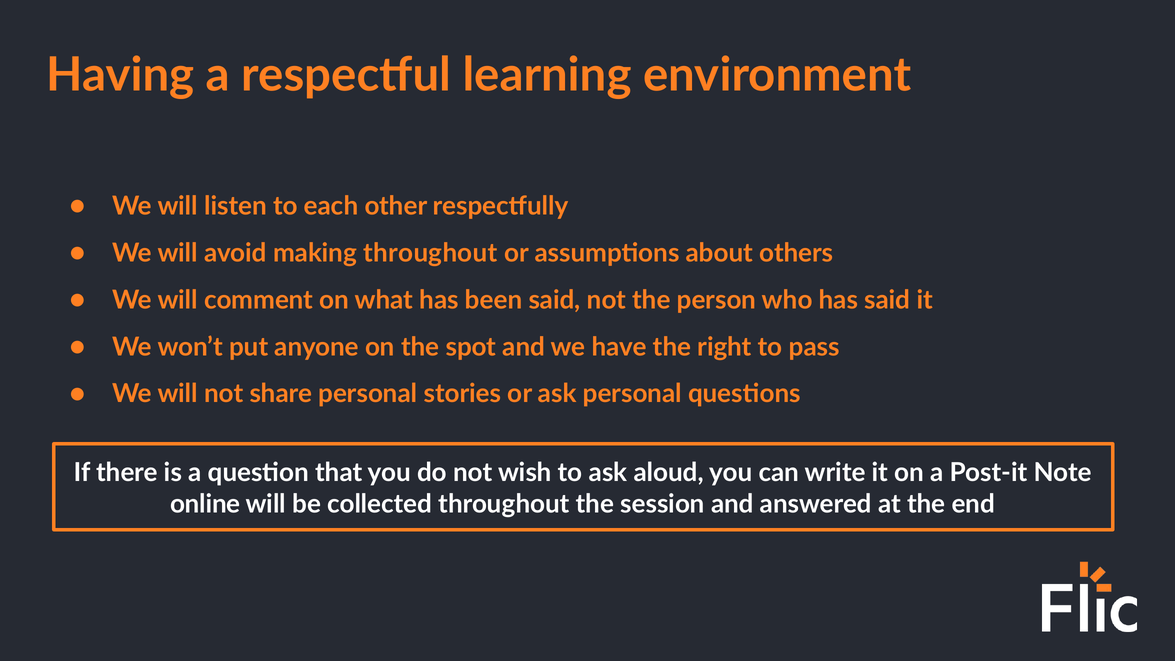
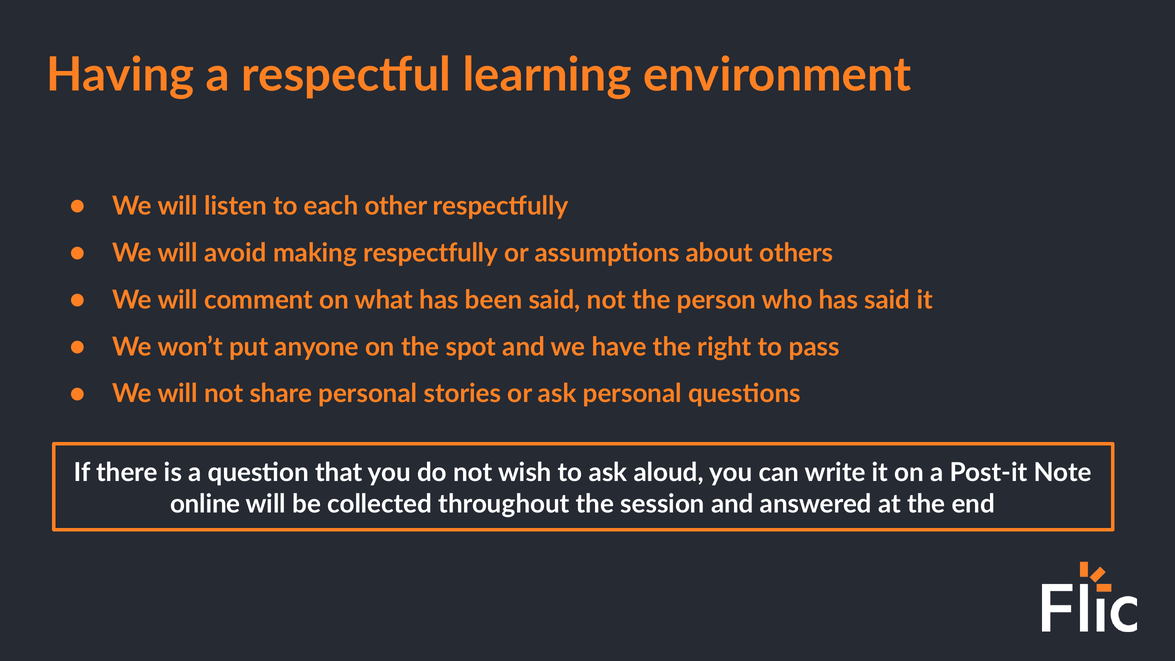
making throughout: throughout -> respectfully
